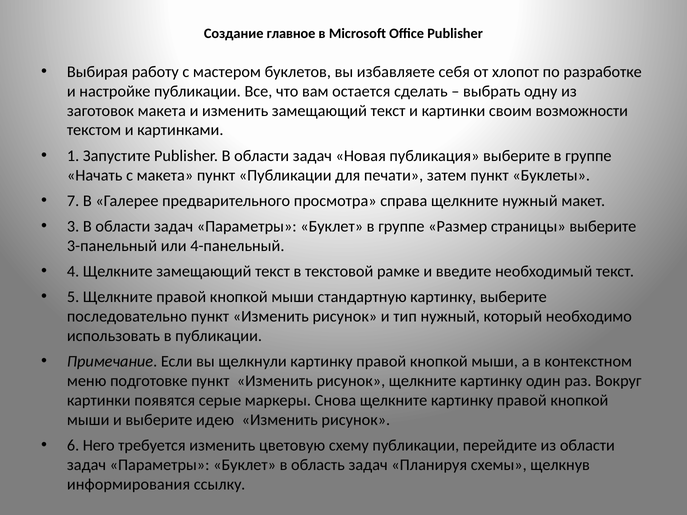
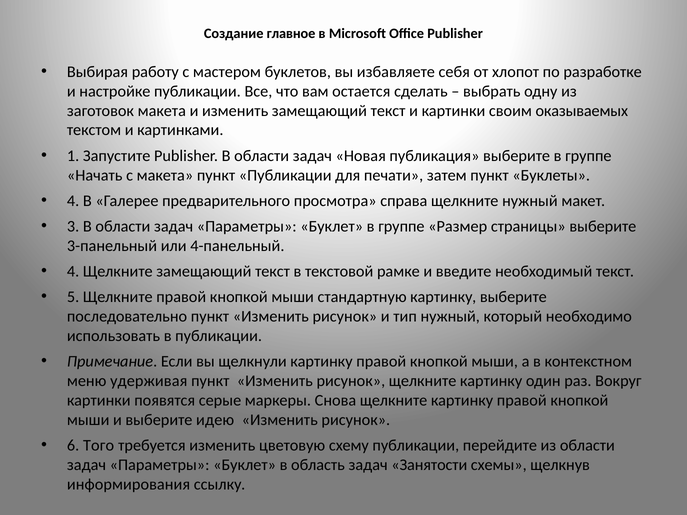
возможности: возможности -> оказываемых
7 at (73, 201): 7 -> 4
подготовке: подготовке -> удерживая
Него: Него -> Того
Планируя: Планируя -> Занятости
